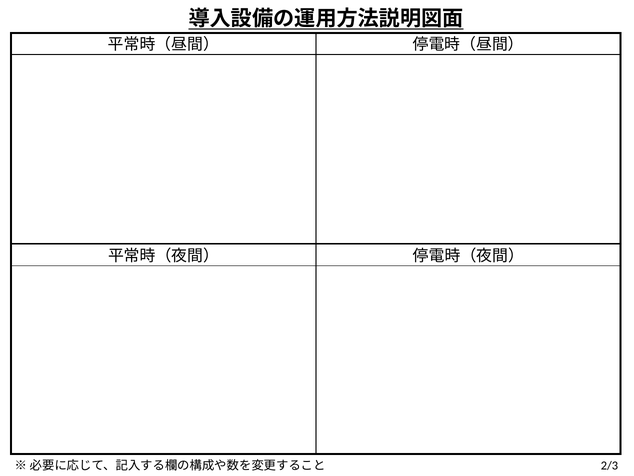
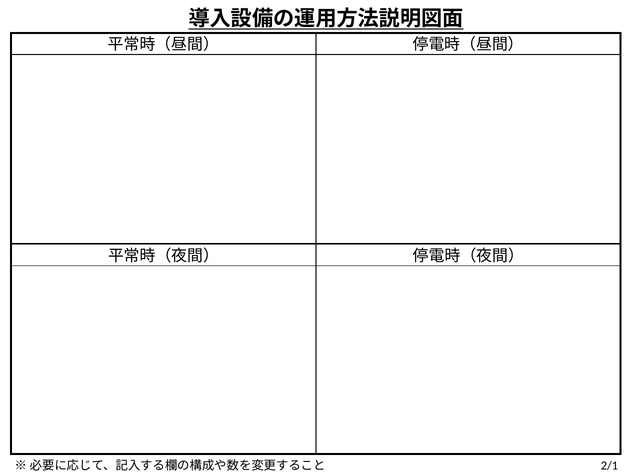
2/3: 2/3 -> 2/1
